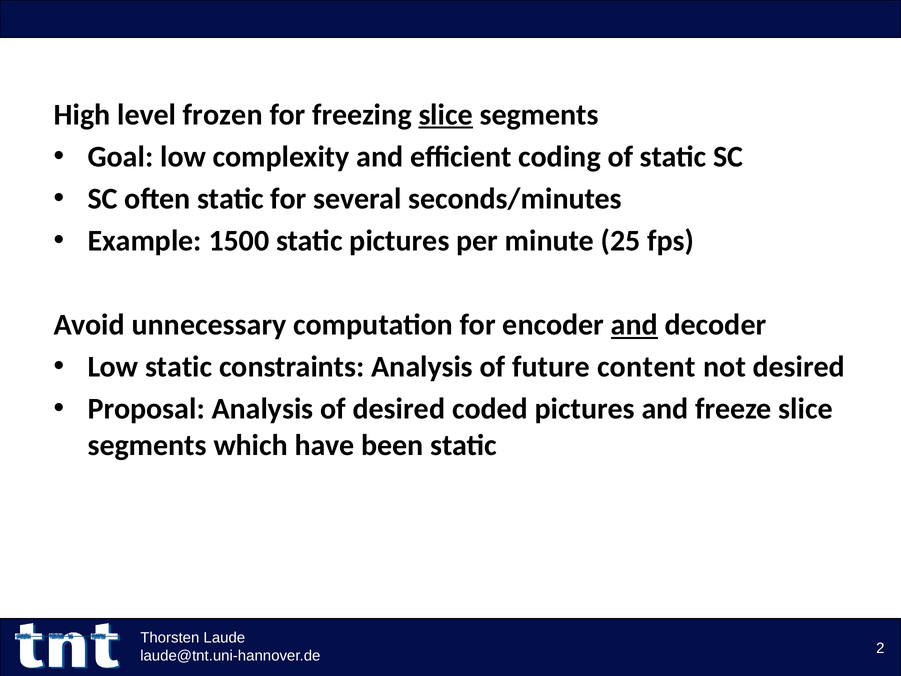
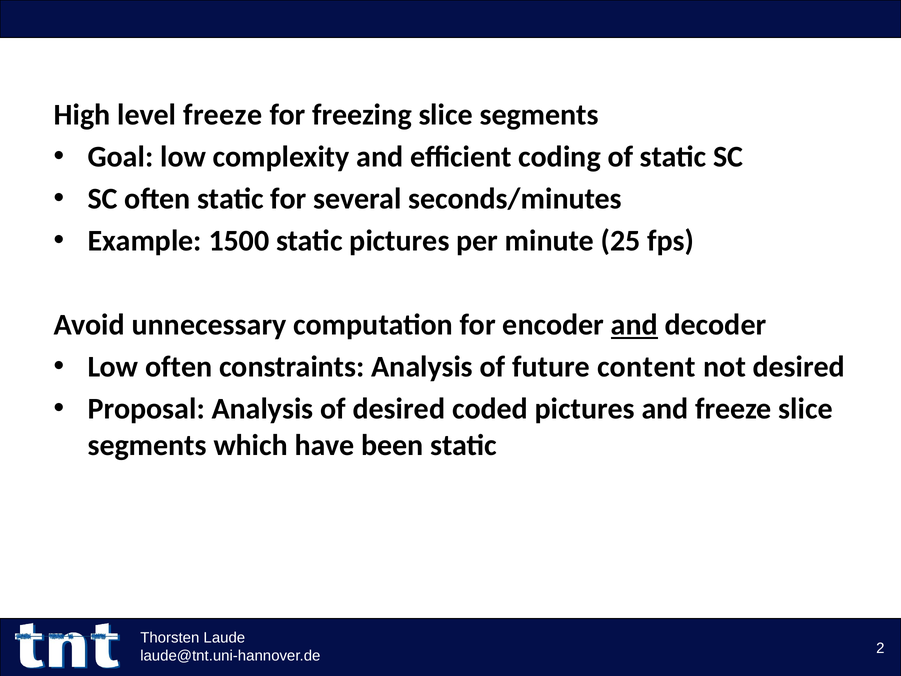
level frozen: frozen -> freeze
slice at (446, 115) underline: present -> none
Low static: static -> often
